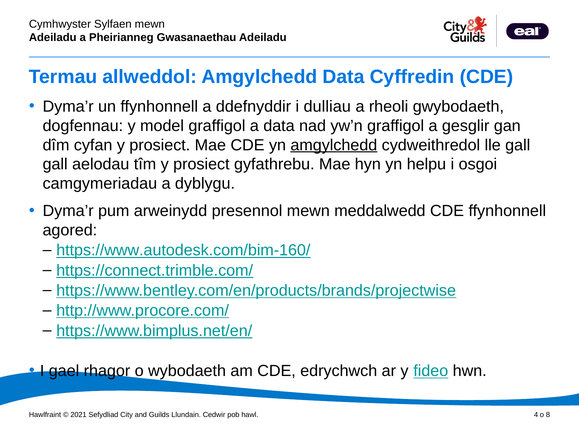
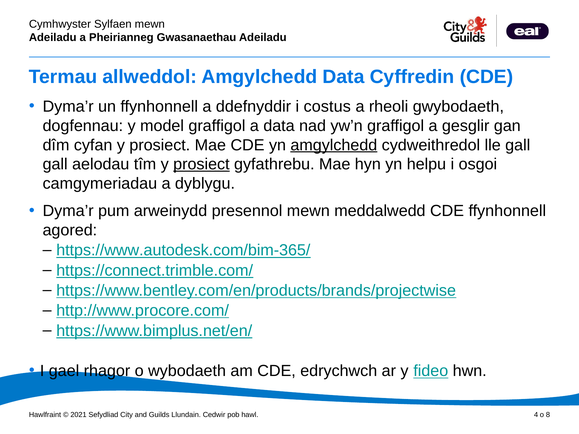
dulliau: dulliau -> costus
prosiect at (201, 164) underline: none -> present
https://www.autodesk.com/bim-160/: https://www.autodesk.com/bim-160/ -> https://www.autodesk.com/bim-365/
